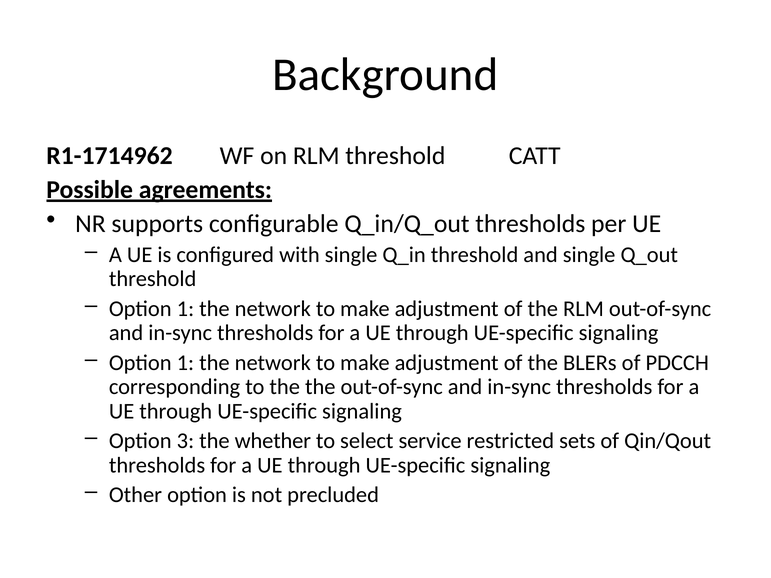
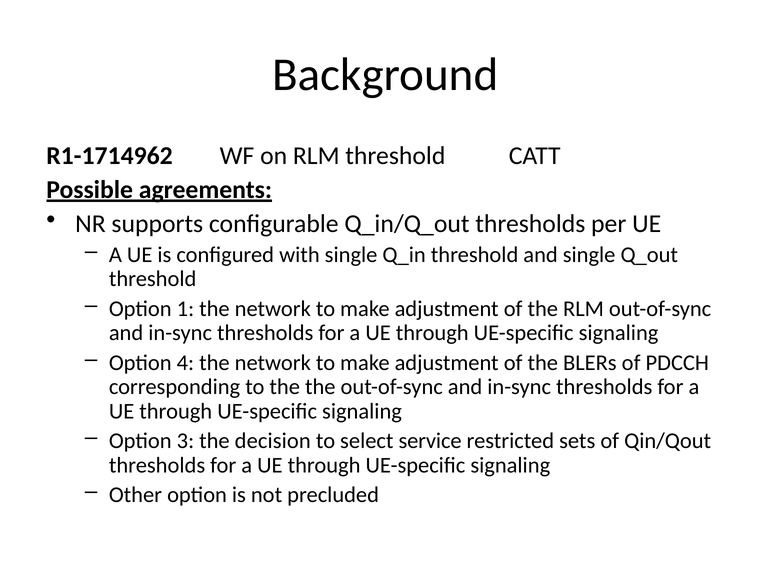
1 at (185, 363): 1 -> 4
whether: whether -> decision
